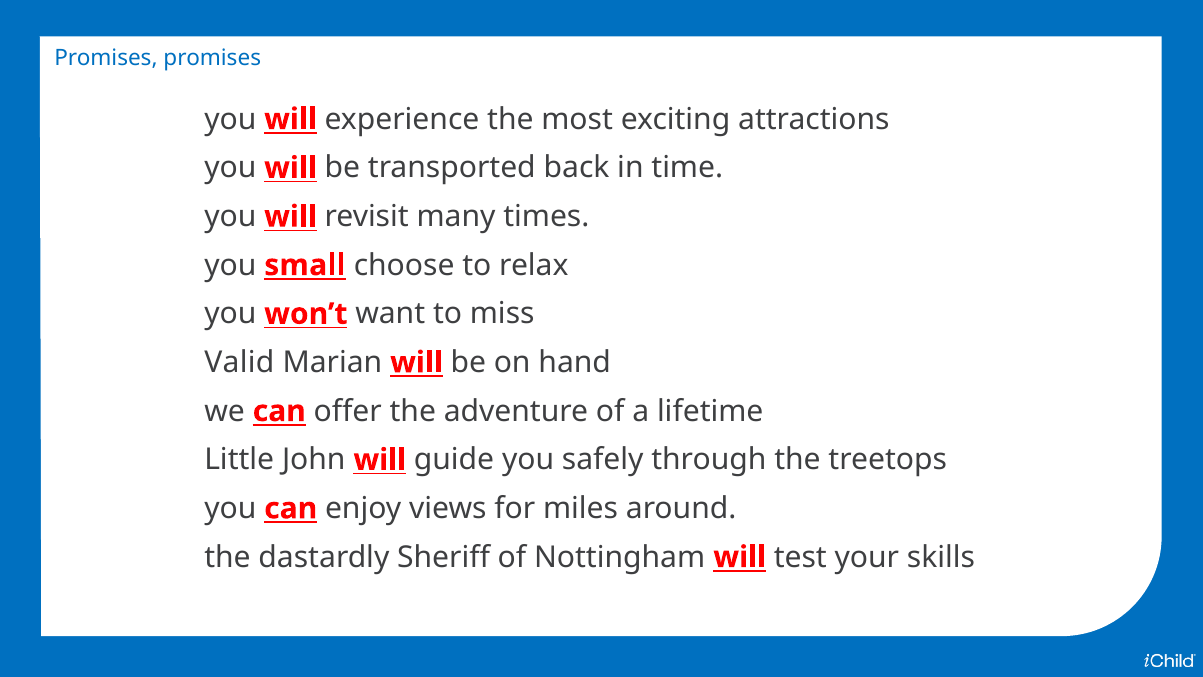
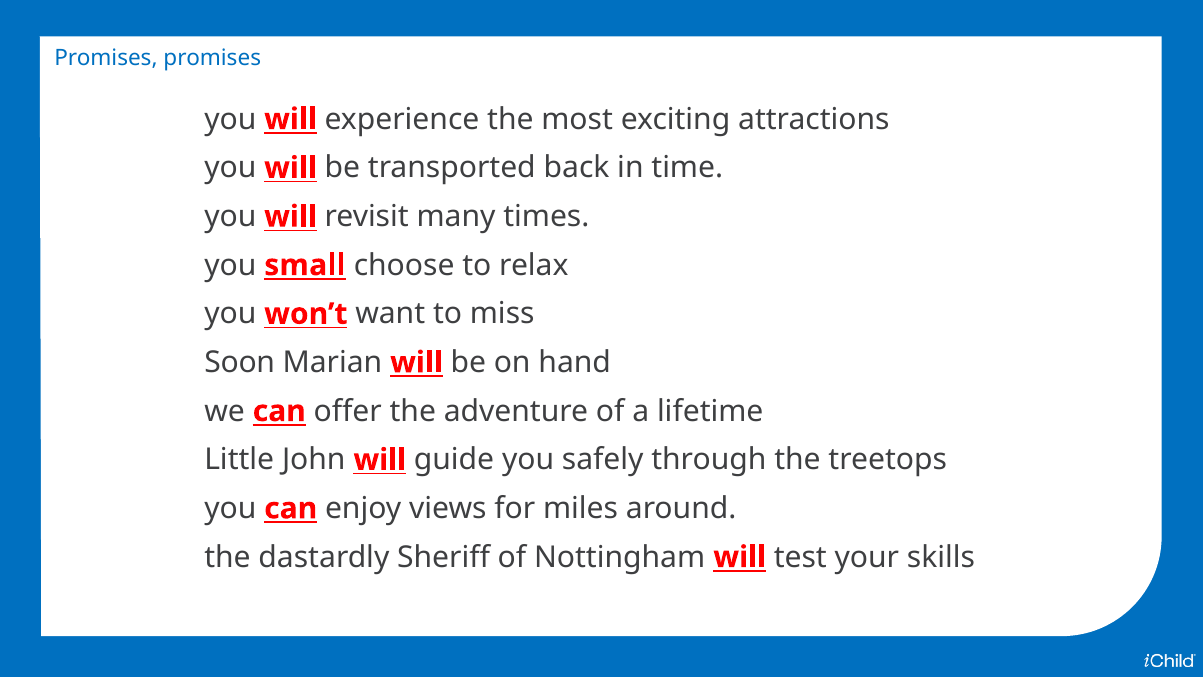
Valid: Valid -> Soon
